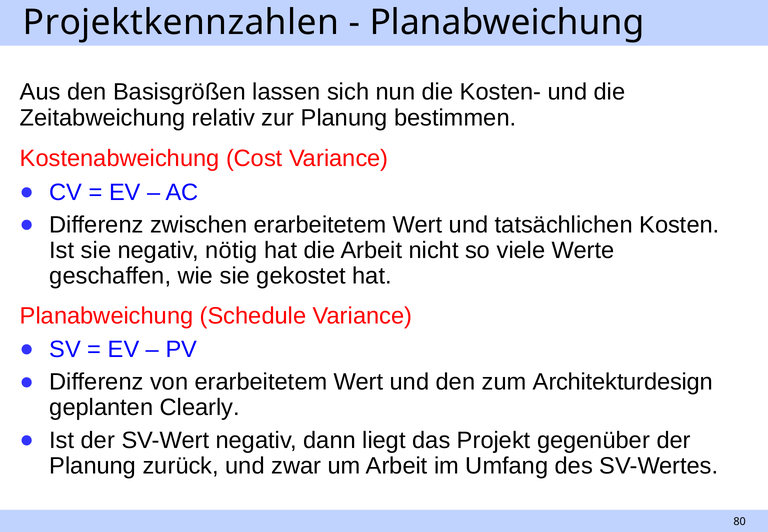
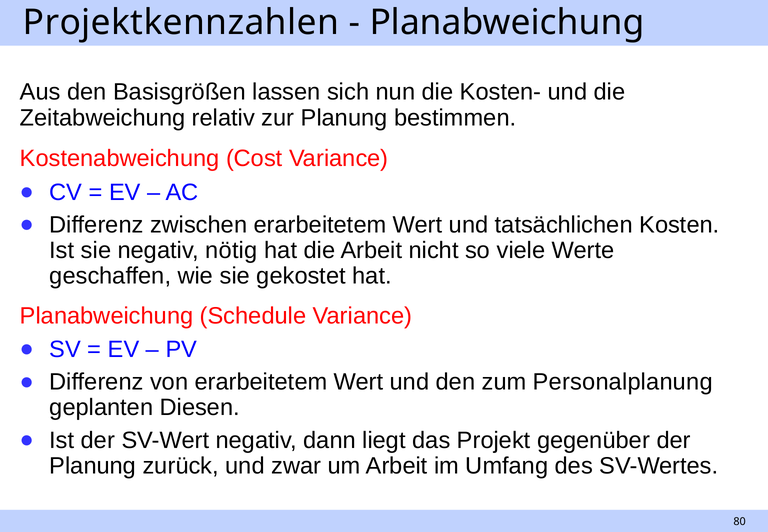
Architekturdesign: Architekturdesign -> Personalplanung
Clearly: Clearly -> Diesen
